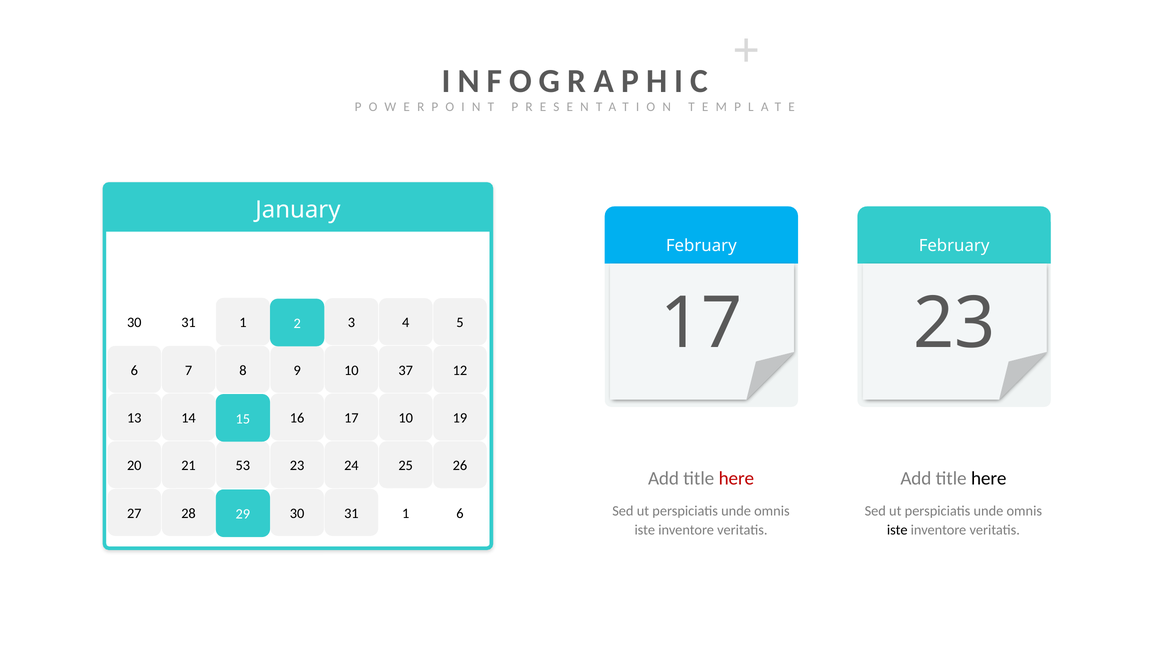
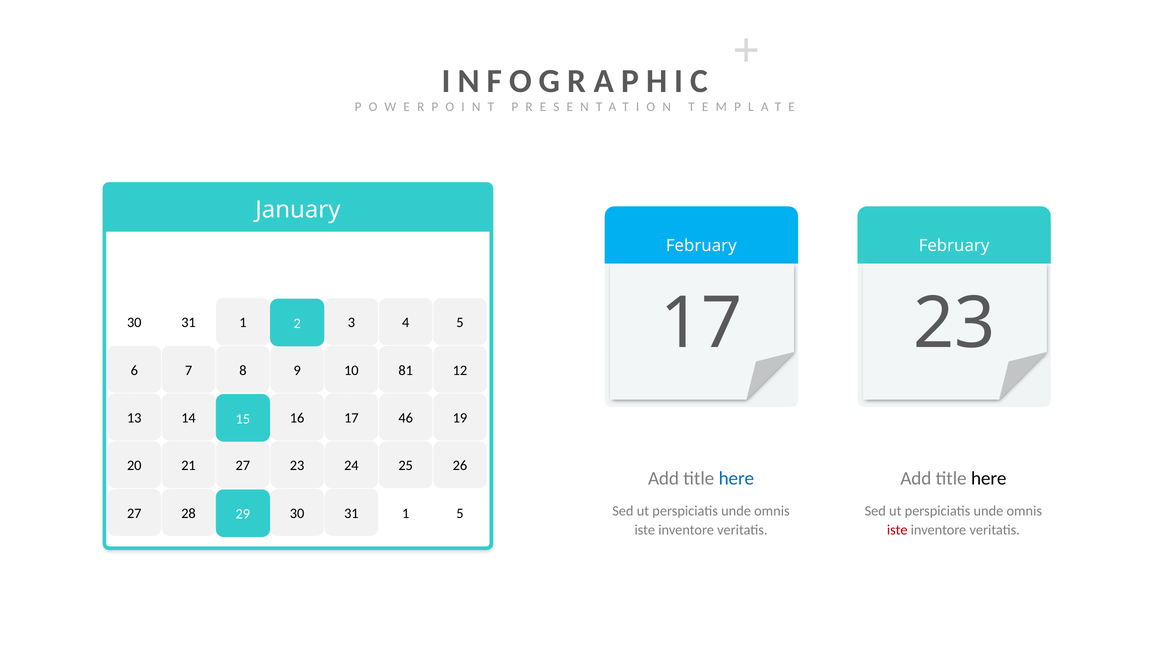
37: 37 -> 81
17 10: 10 -> 46
21 53: 53 -> 27
here at (736, 478) colour: red -> blue
1 6: 6 -> 5
iste at (897, 530) colour: black -> red
